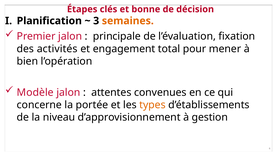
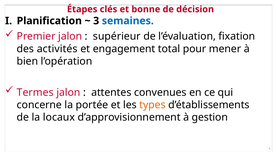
semaines colour: orange -> blue
principale: principale -> supérieur
Modèle: Modèle -> Termes
niveau: niveau -> locaux
